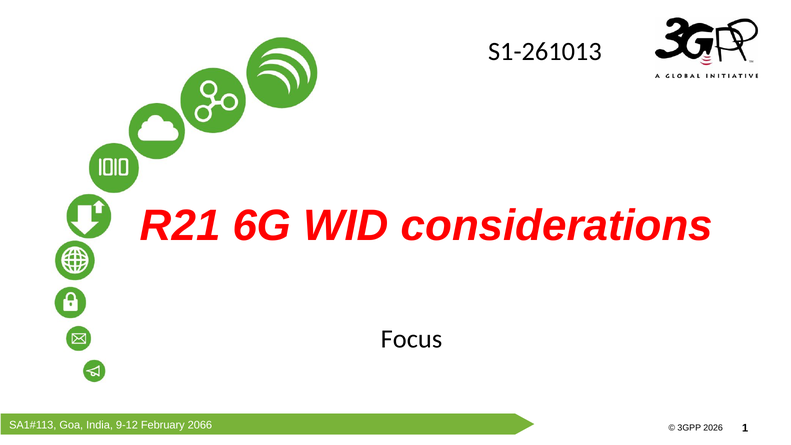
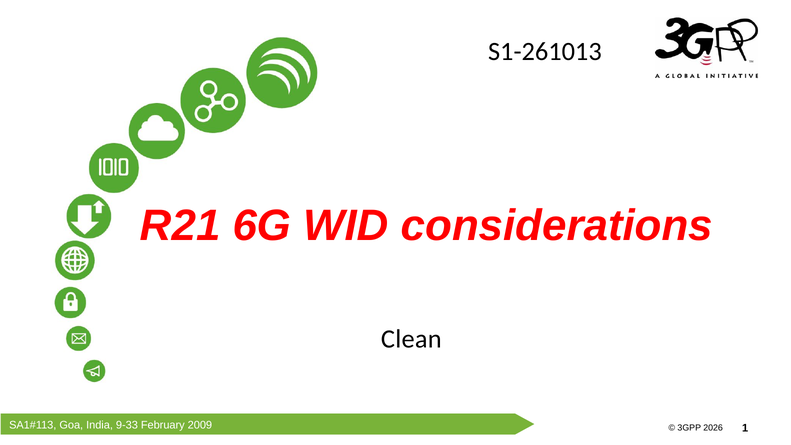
Focus: Focus -> Clean
9-12: 9-12 -> 9-33
2066: 2066 -> 2009
